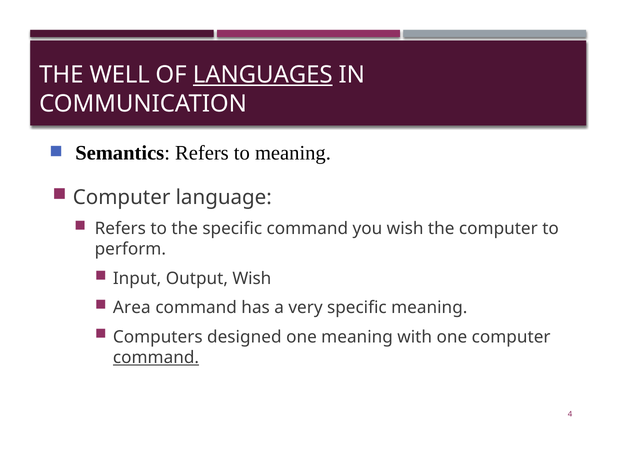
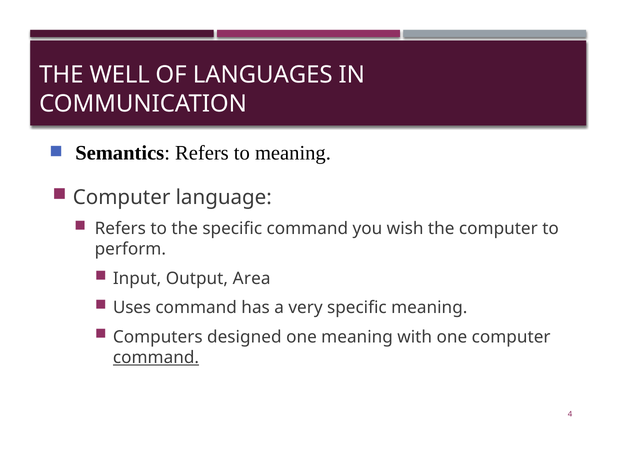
LANGUAGES underline: present -> none
Output Wish: Wish -> Area
Area: Area -> Uses
